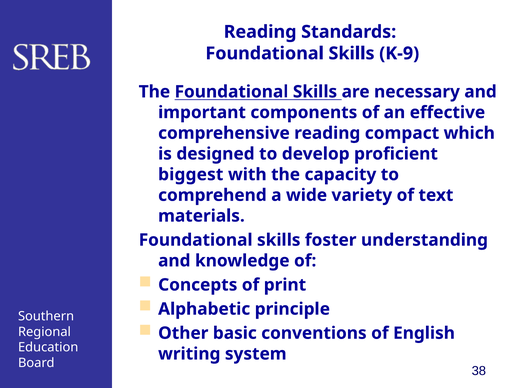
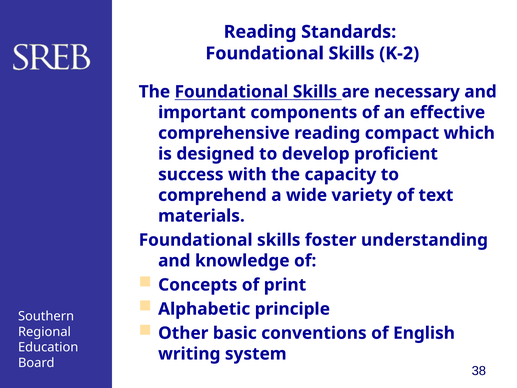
K-9: K-9 -> K-2
biggest: biggest -> success
